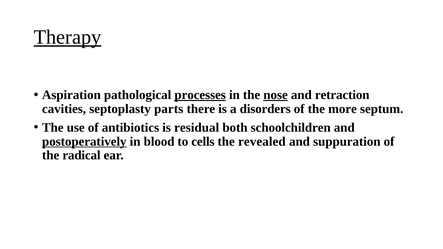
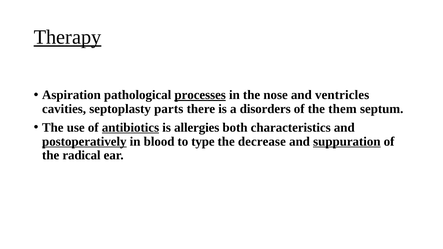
nose underline: present -> none
retraction: retraction -> ventricles
more: more -> them
antibiotics underline: none -> present
residual: residual -> allergies
schoolchildren: schoolchildren -> characteristics
cells: cells -> type
revealed: revealed -> decrease
suppuration underline: none -> present
